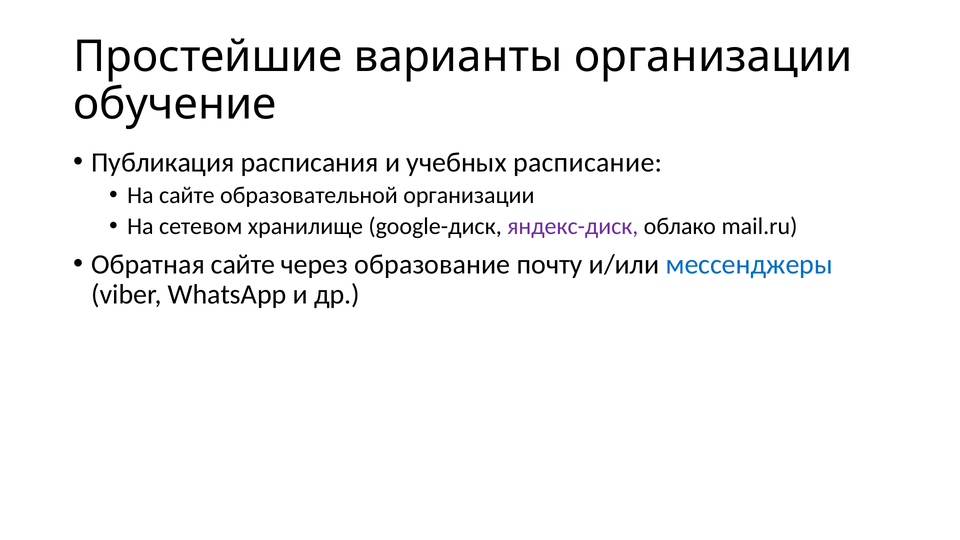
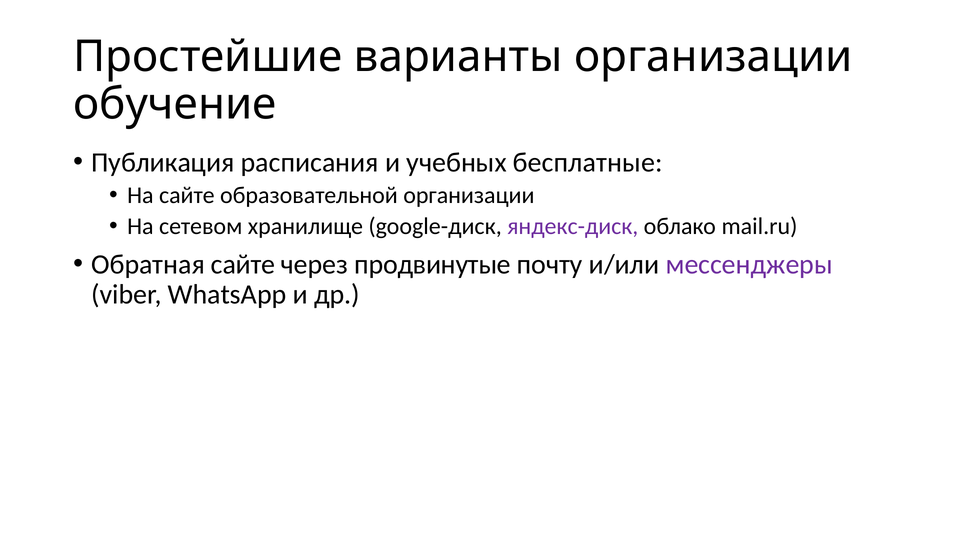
расписание: расписание -> бесплатные
образование: образование -> продвинутые
мессенджеры colour: blue -> purple
